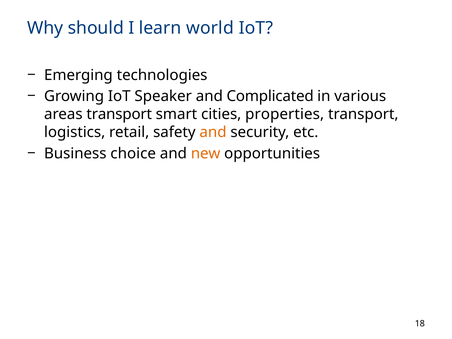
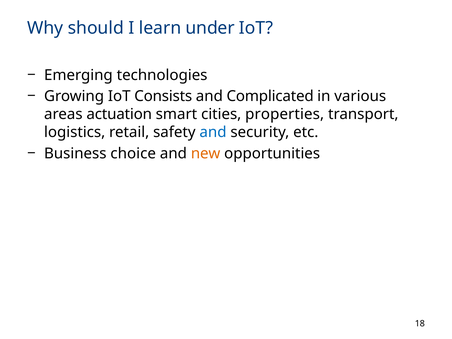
world: world -> under
Speaker: Speaker -> Consists
areas transport: transport -> actuation
and at (213, 132) colour: orange -> blue
